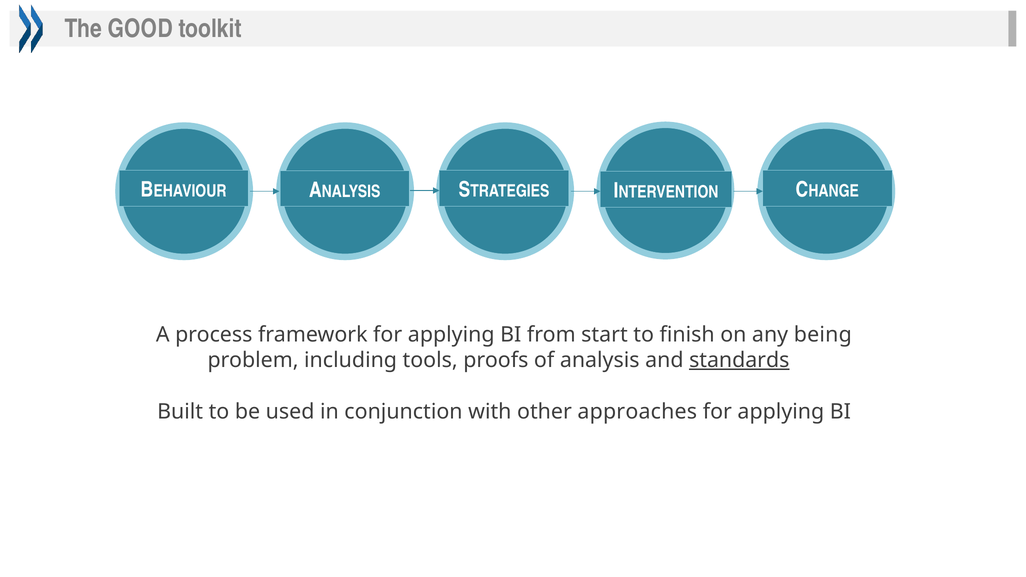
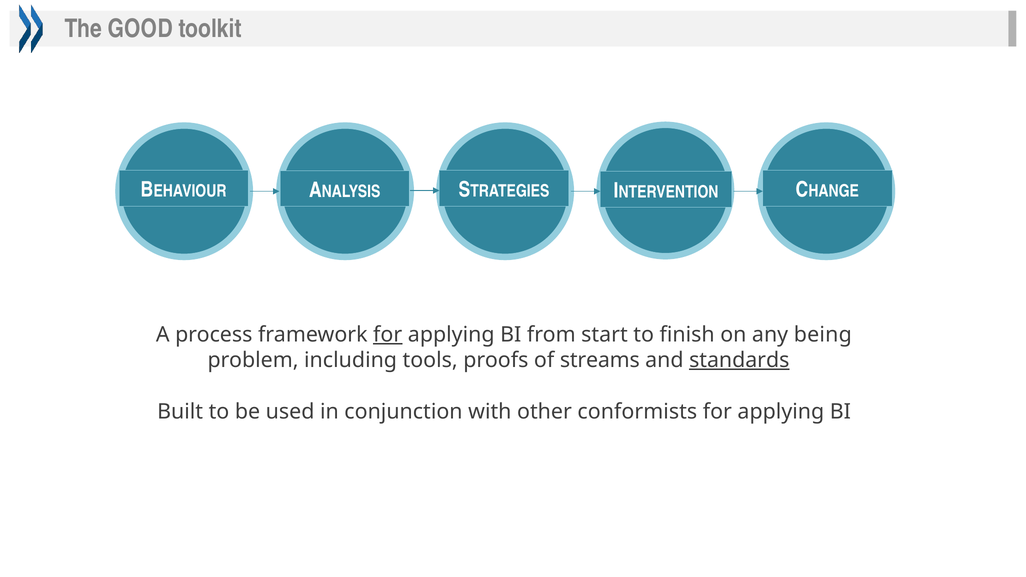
for at (388, 335) underline: none -> present
of analysis: analysis -> streams
approaches: approaches -> conformists
